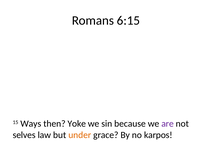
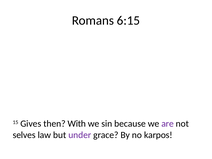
Ways: Ways -> Gives
Yoke: Yoke -> With
under colour: orange -> purple
